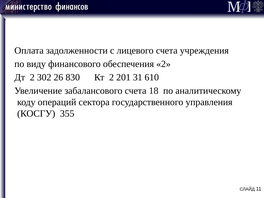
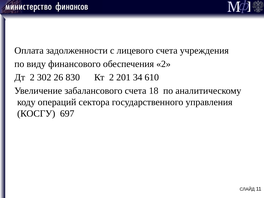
31: 31 -> 34
355: 355 -> 697
